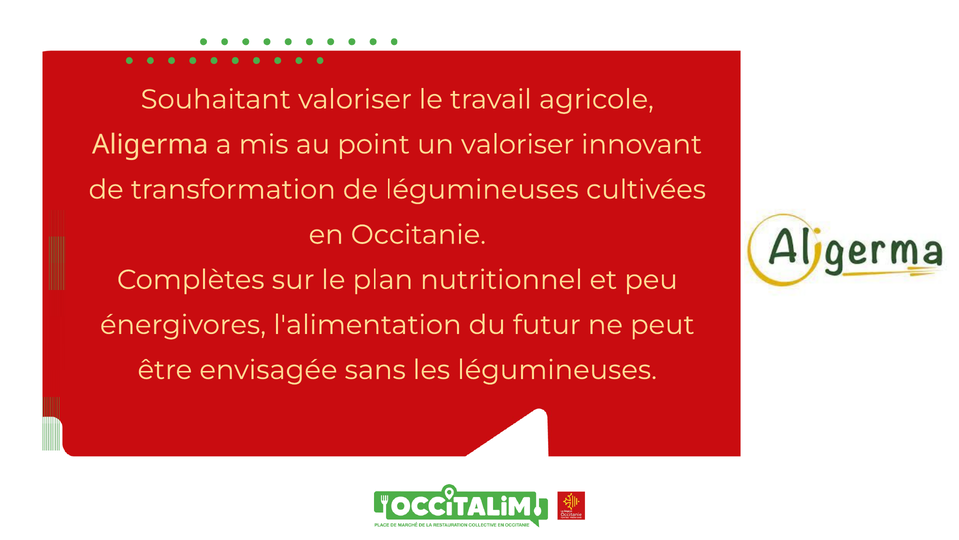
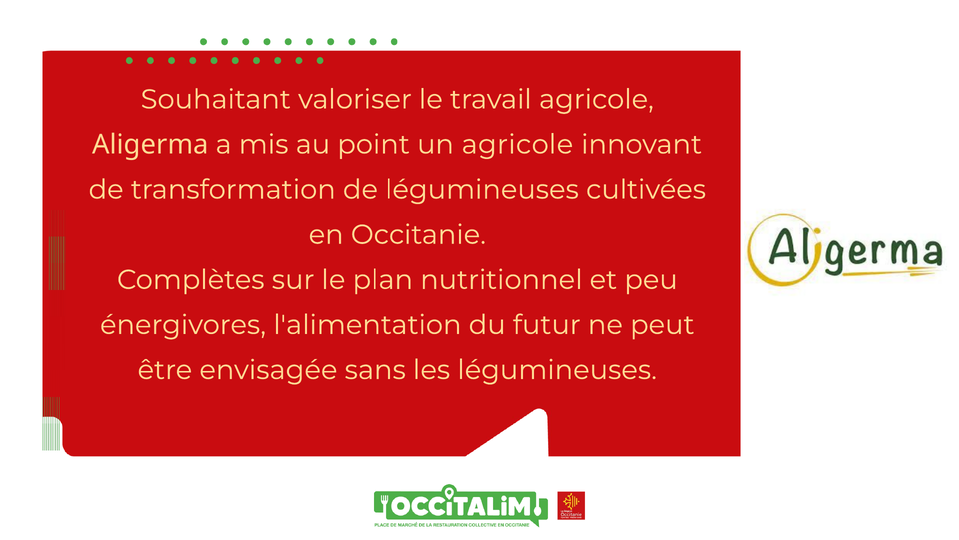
un valoriser: valoriser -> agricole
